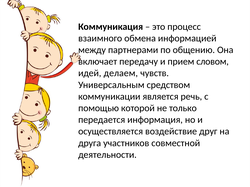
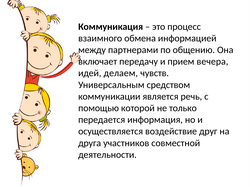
словом: словом -> вечера
